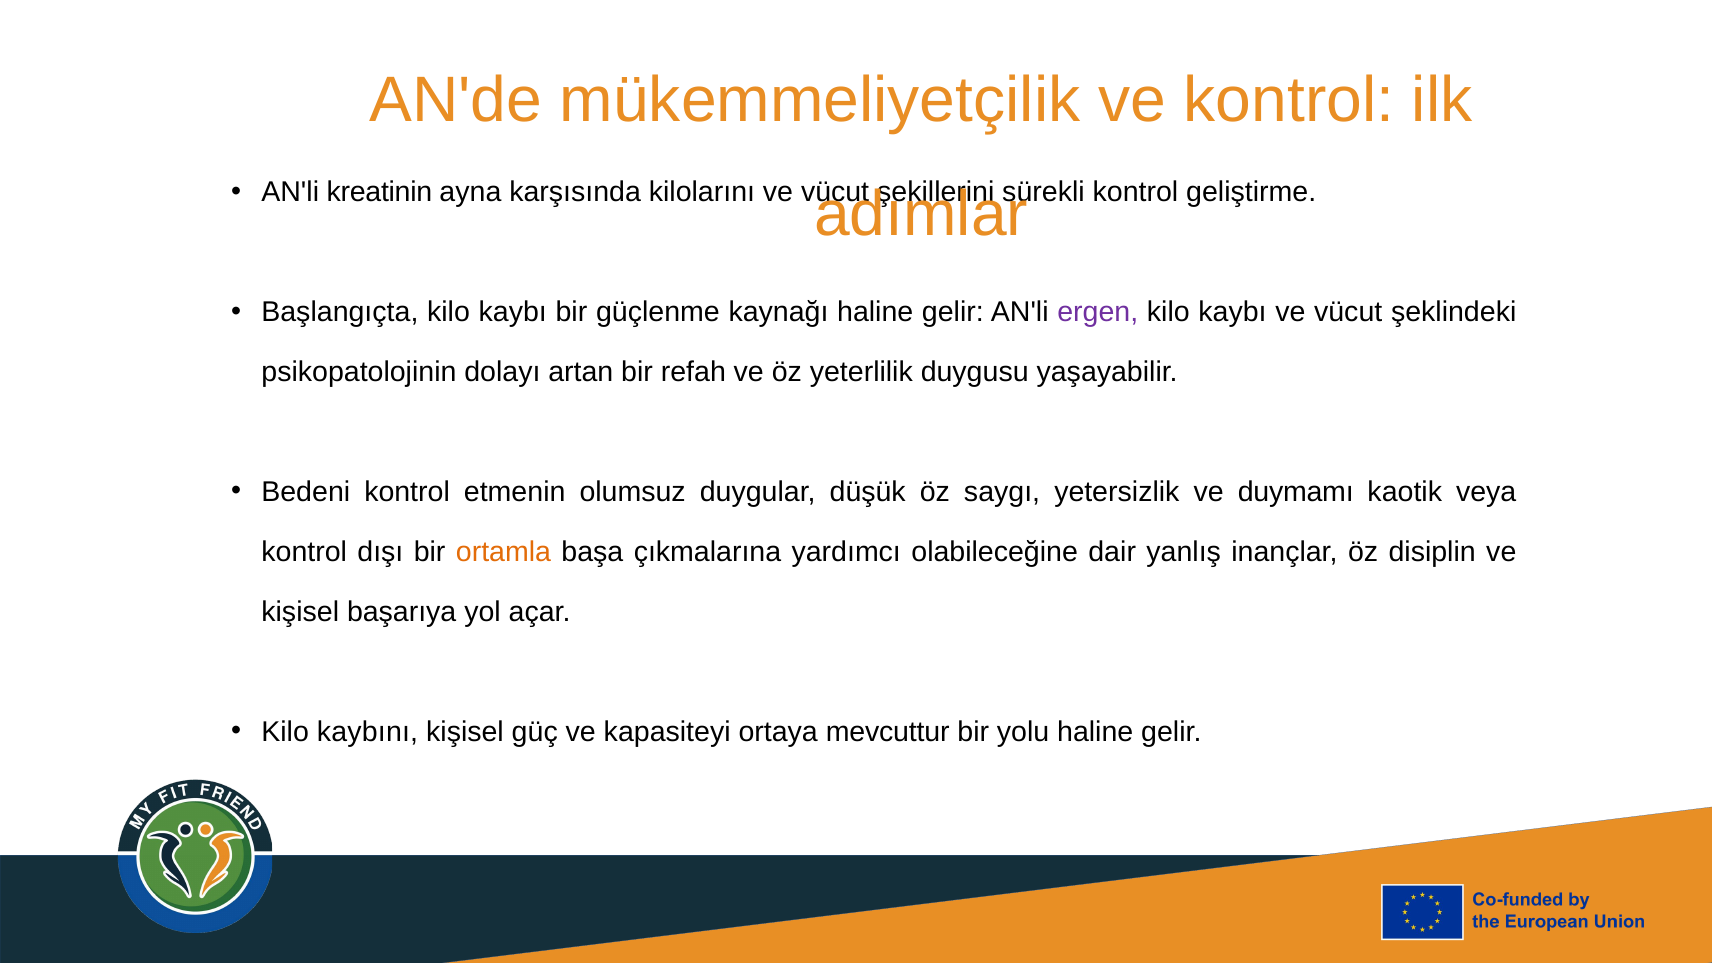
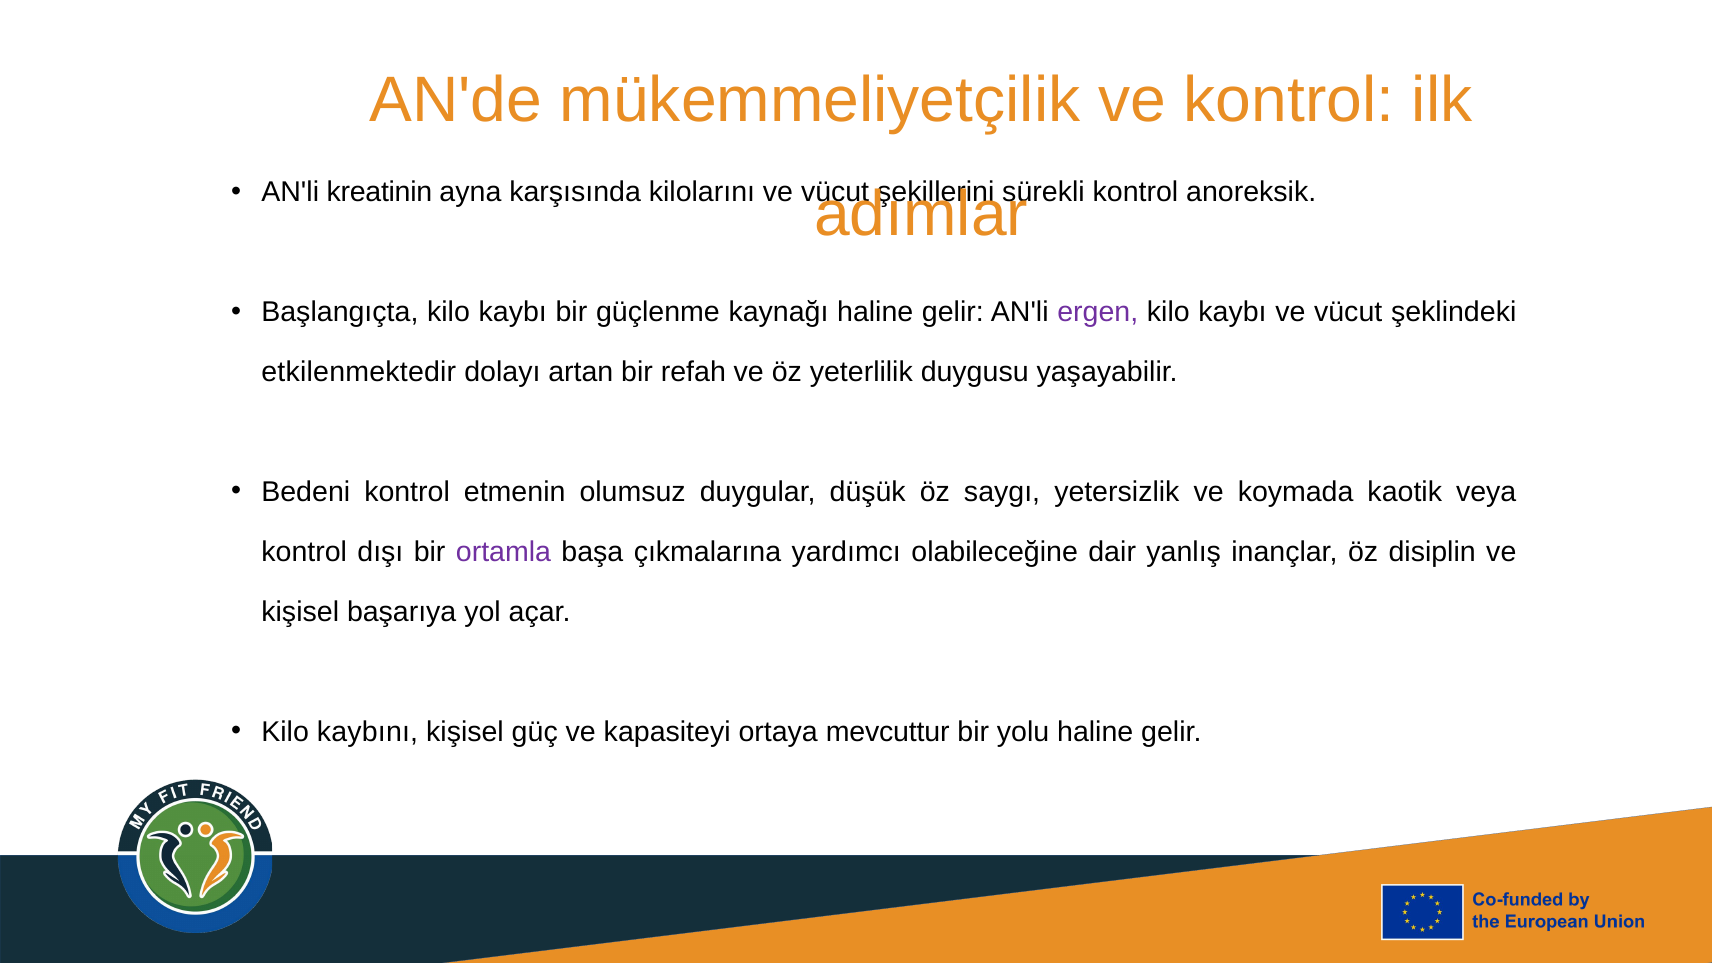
geliştirme: geliştirme -> anoreksik
psikopatolojinin: psikopatolojinin -> etkilenmektedir
duymamı: duymamı -> koymada
ortamla colour: orange -> purple
